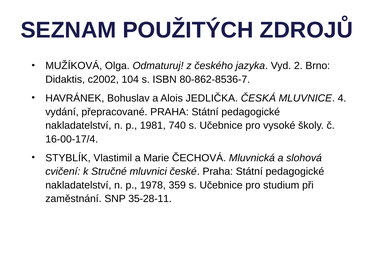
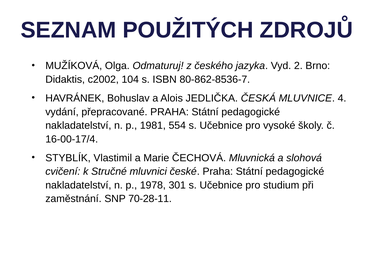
740: 740 -> 554
359: 359 -> 301
35-28-11: 35-28-11 -> 70-28-11
